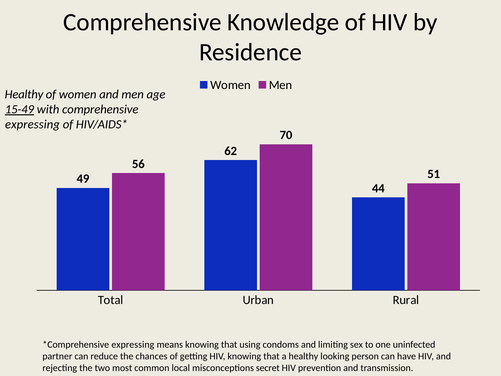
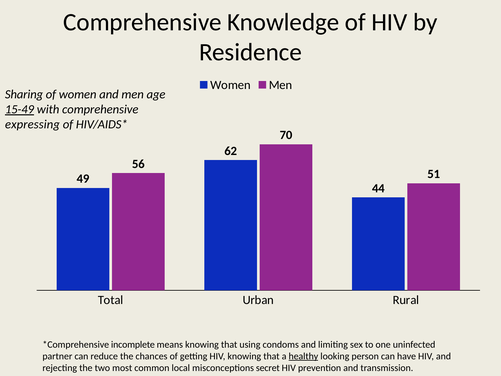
Healthy at (24, 94): Healthy -> Sharing
expressing at (133, 344): expressing -> incomplete
healthy at (303, 356) underline: none -> present
